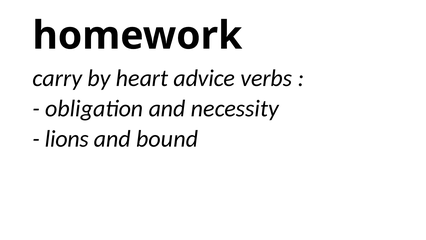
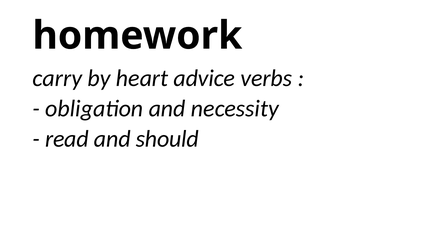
lions: lions -> read
bound: bound -> should
